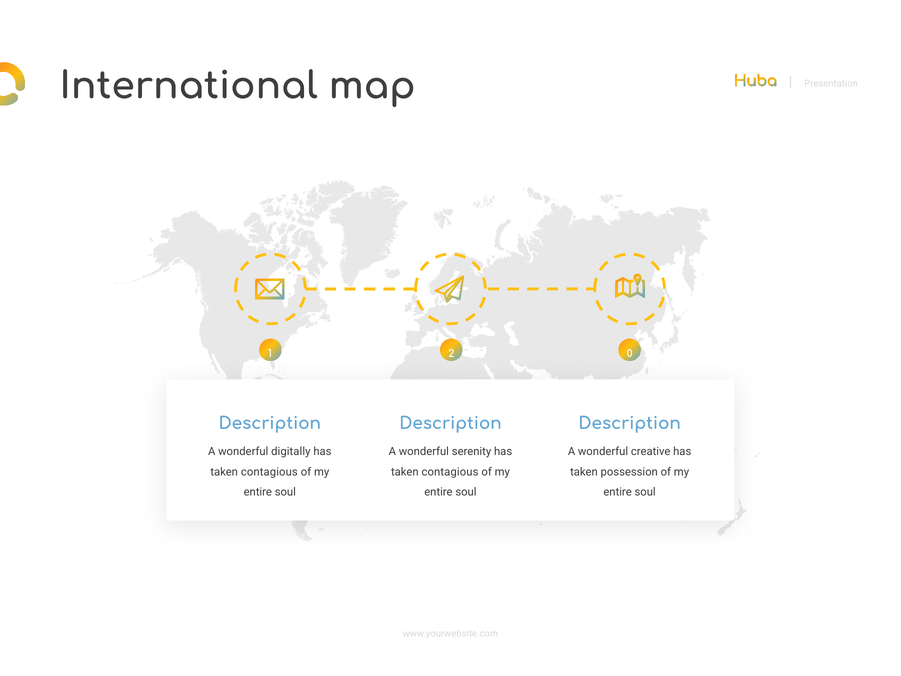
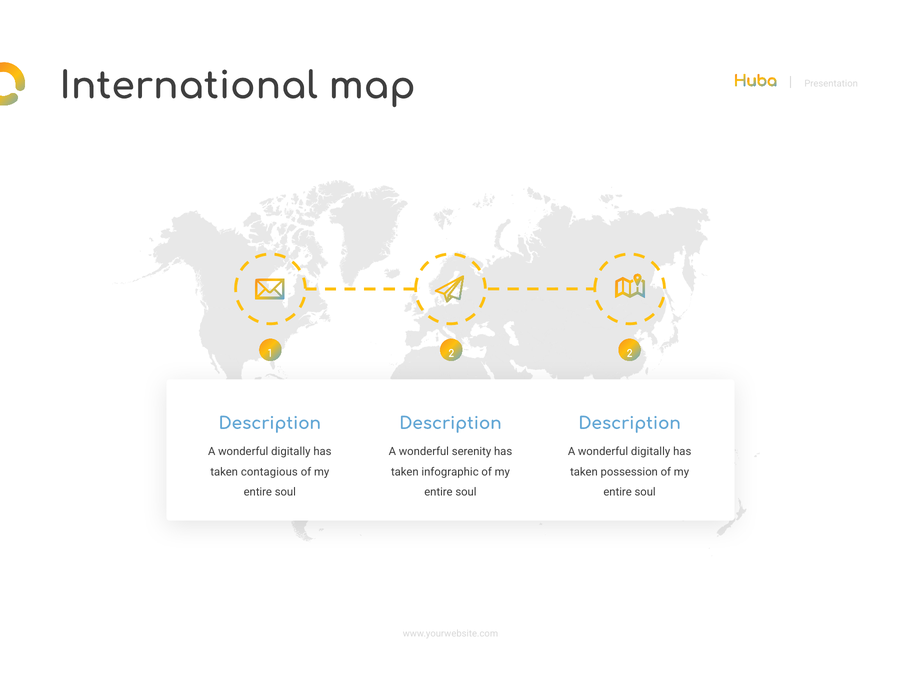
2 0: 0 -> 2
creative at (651, 451): creative -> digitally
contagious at (450, 472): contagious -> infographic
